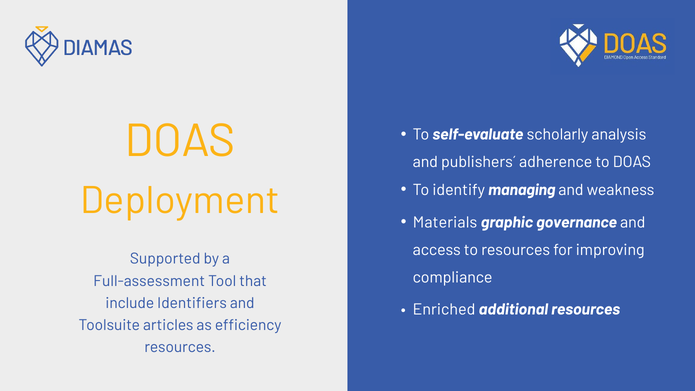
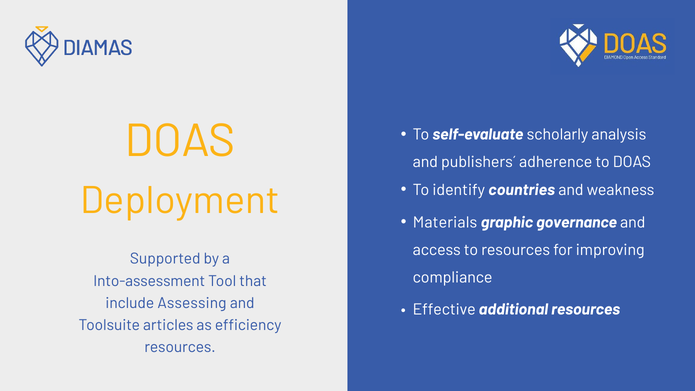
managing: managing -> countries
Full-assessment: Full-assessment -> Into-assessment
Identifiers: Identifiers -> Assessing
Enriched: Enriched -> Effective
